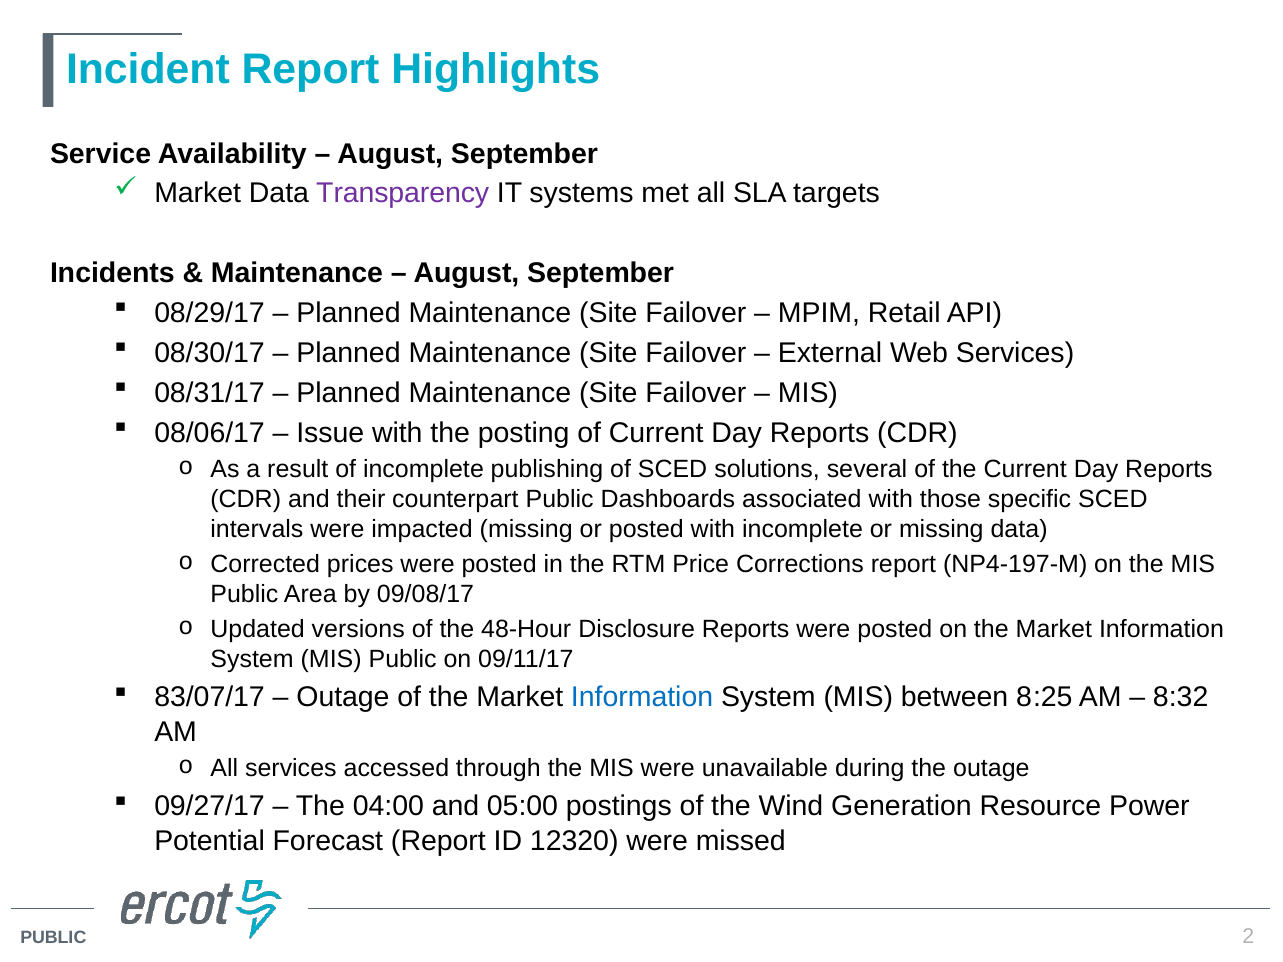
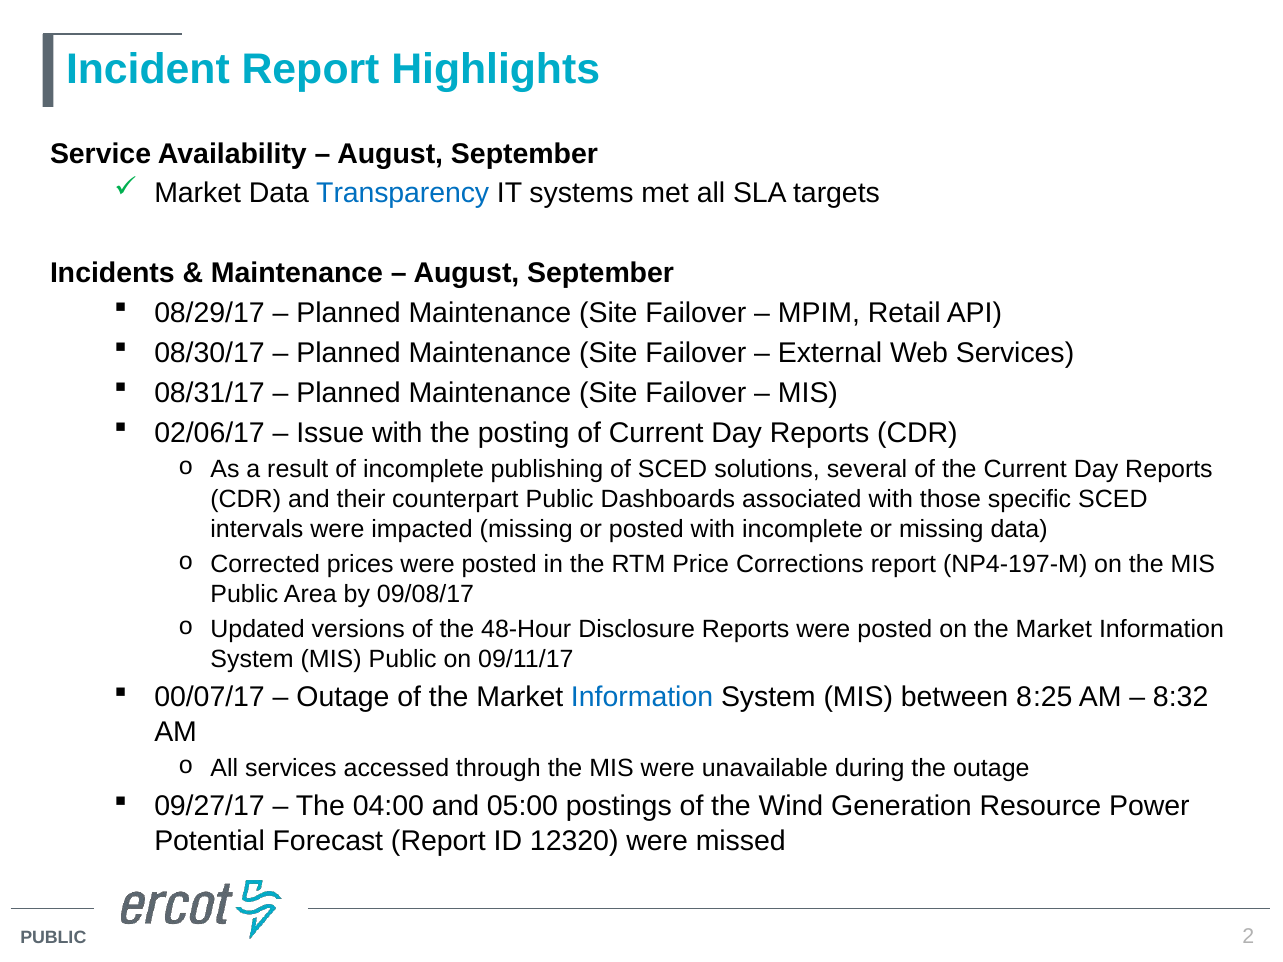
Transparency colour: purple -> blue
08/06/17: 08/06/17 -> 02/06/17
83/07/17: 83/07/17 -> 00/07/17
